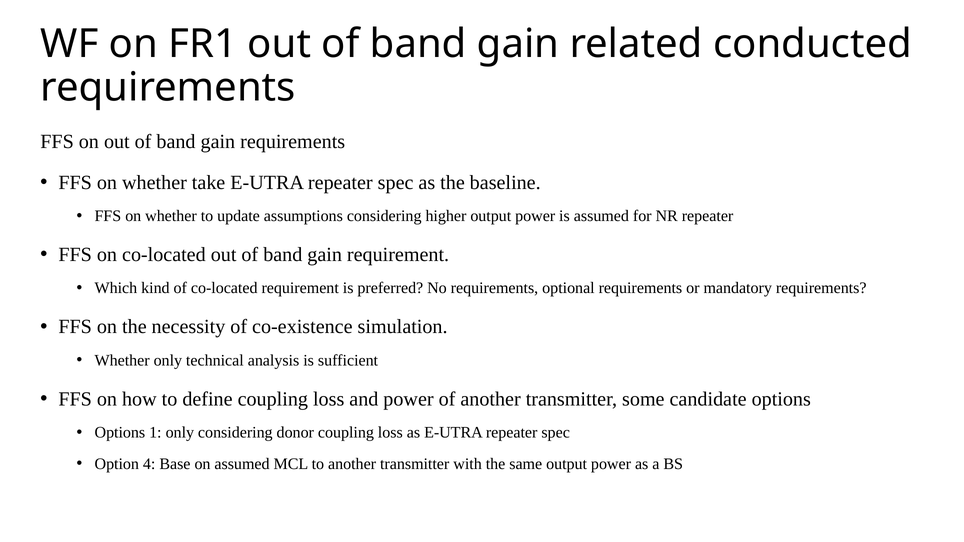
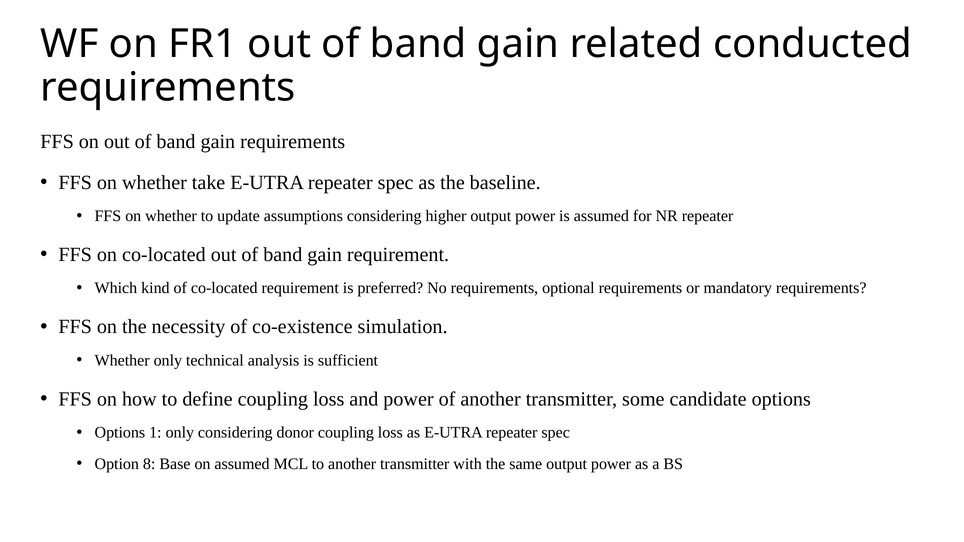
4: 4 -> 8
